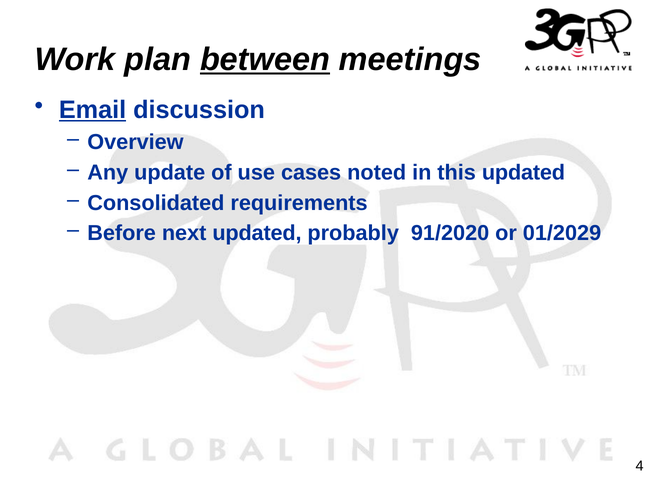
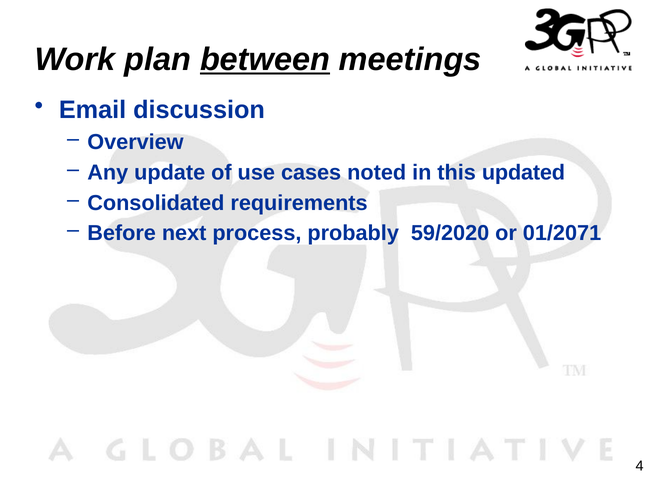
Email underline: present -> none
next updated: updated -> process
91/2020: 91/2020 -> 59/2020
01/2029: 01/2029 -> 01/2071
